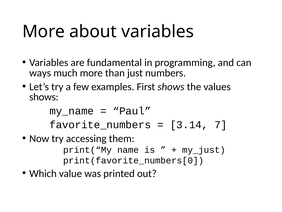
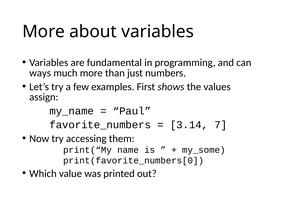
shows at (44, 97): shows -> assign
my_just: my_just -> my_some
